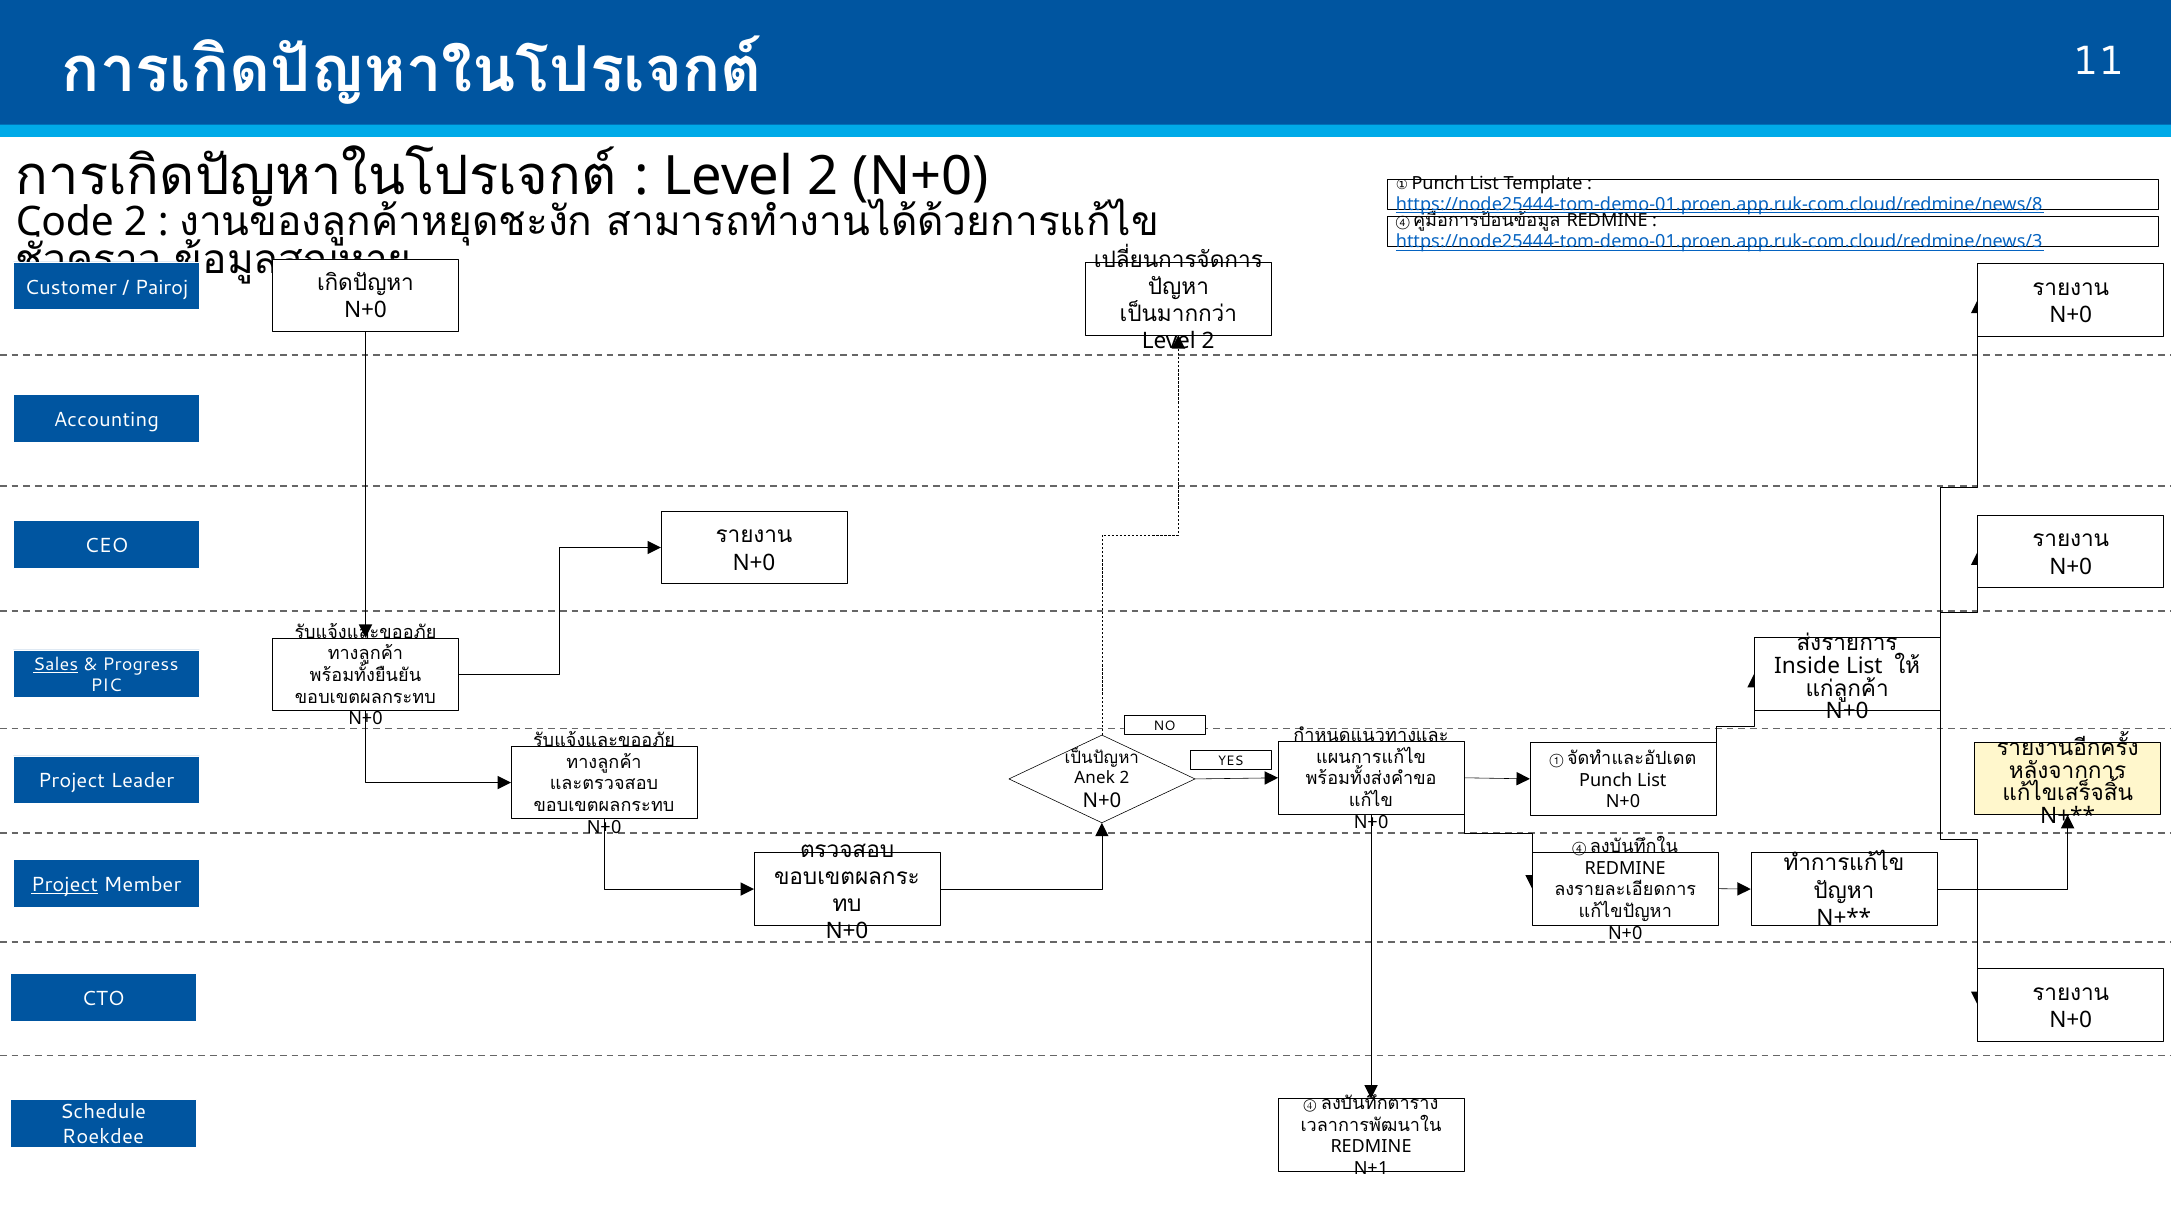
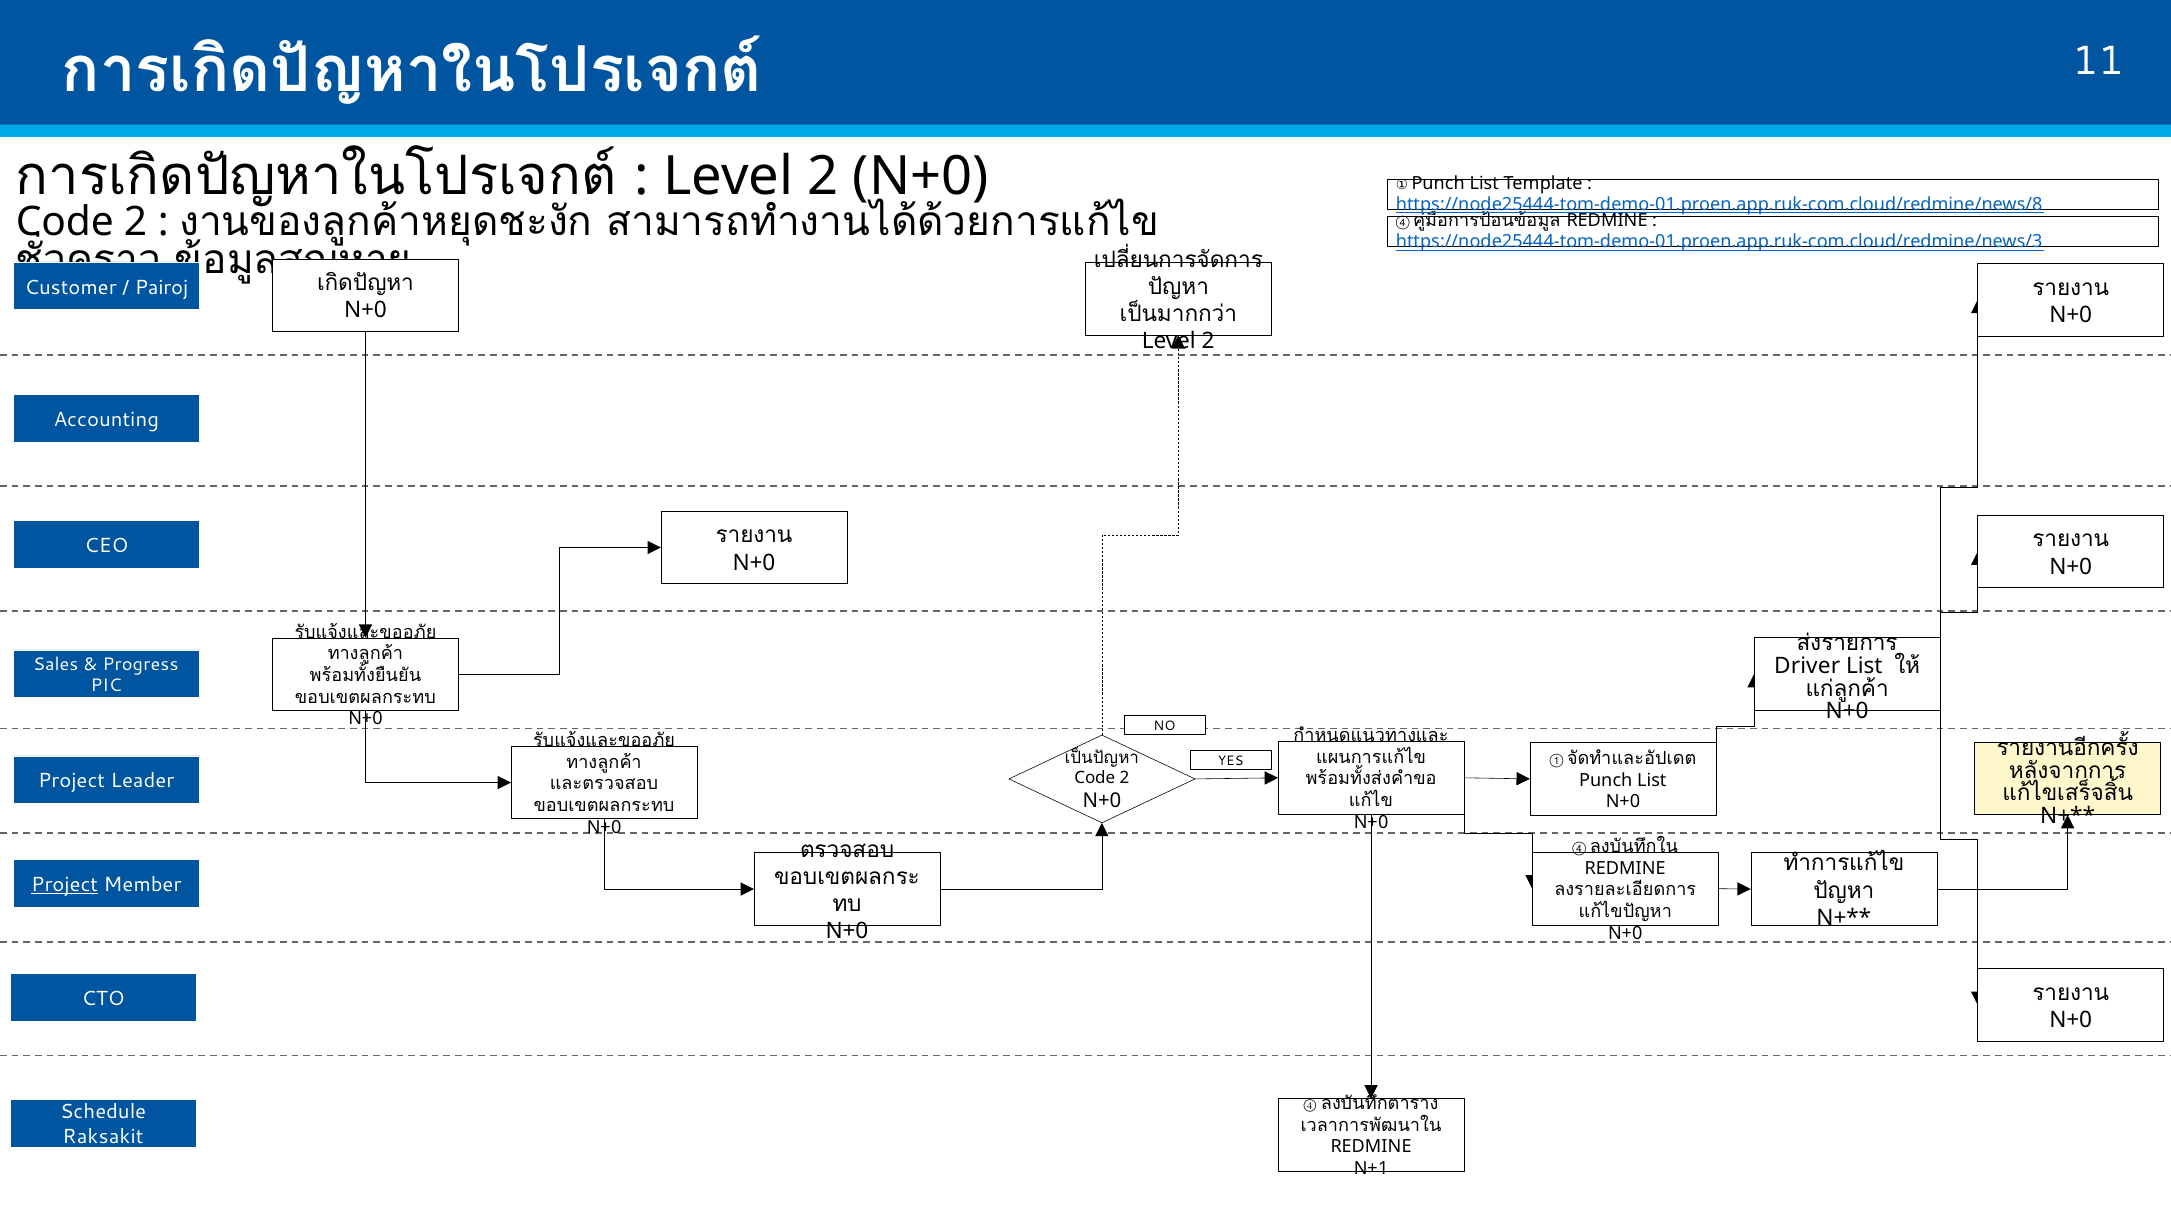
Sales underline: present -> none
Inside: Inside -> Driver
Anek at (1095, 778): Anek -> Code
Roekdee: Roekdee -> Raksakit
